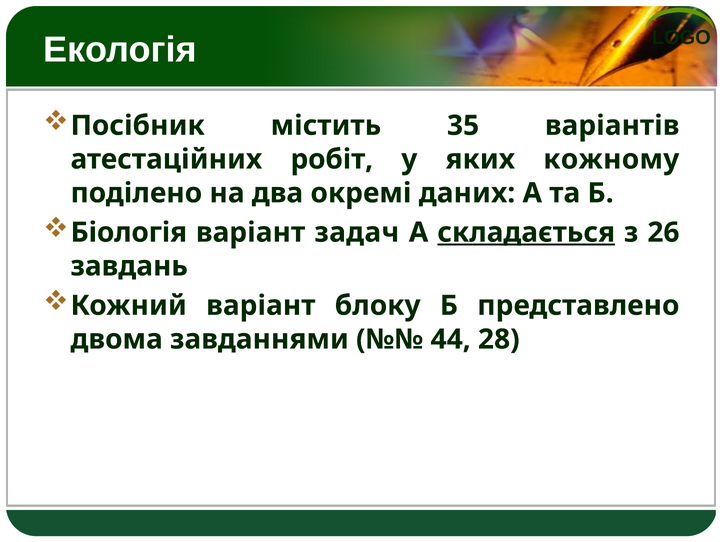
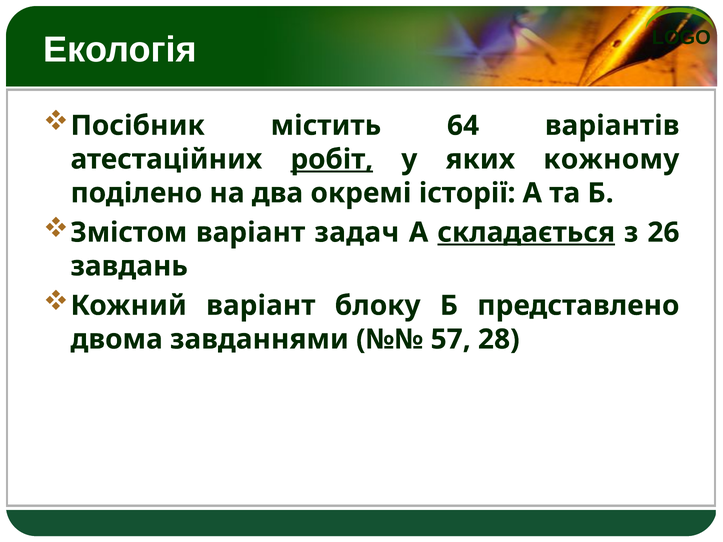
35: 35 -> 64
робіт underline: none -> present
даних: даних -> історії
Біологія: Біологія -> Змістом
44: 44 -> 57
